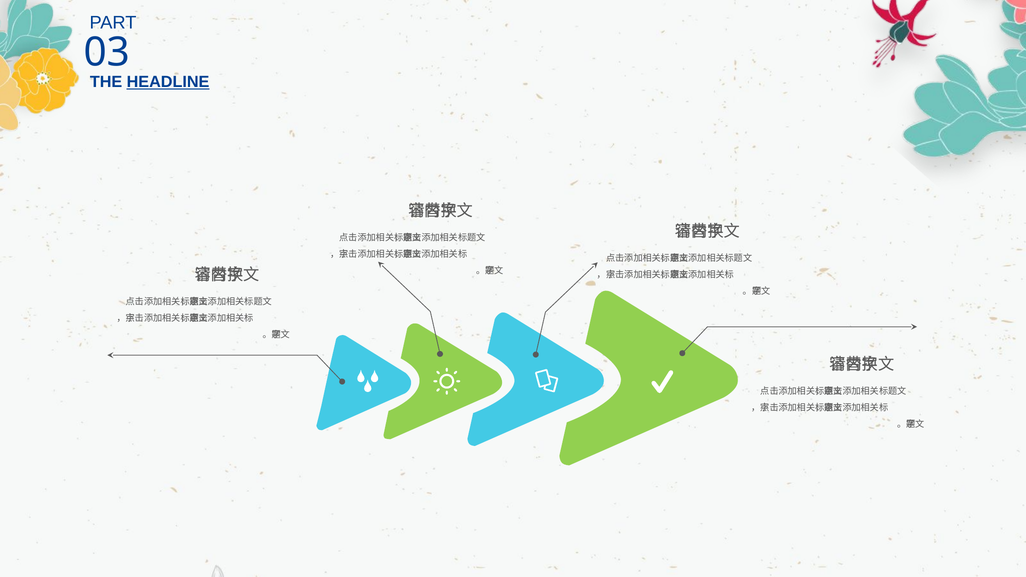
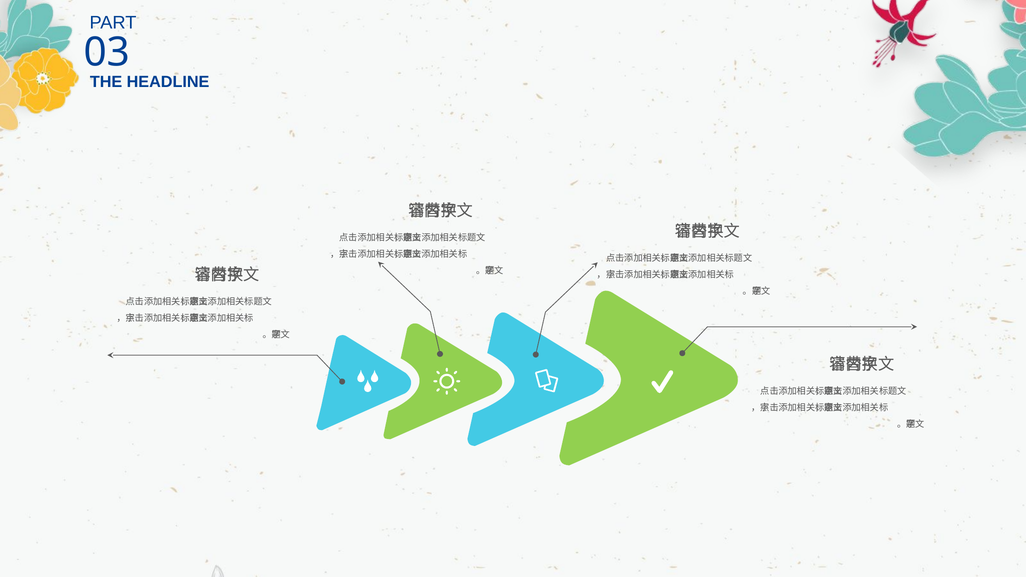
HEADLINE underline: present -> none
